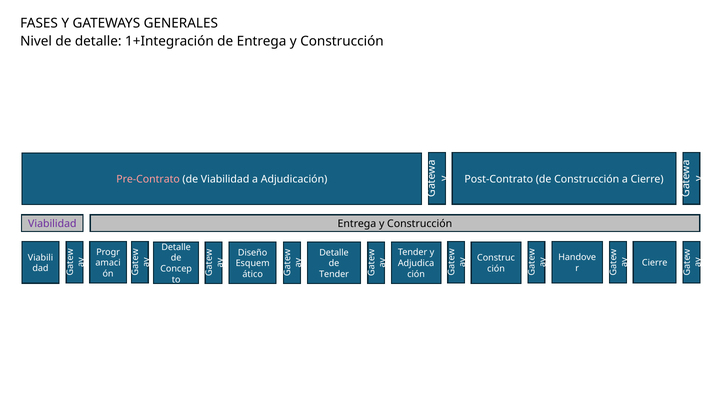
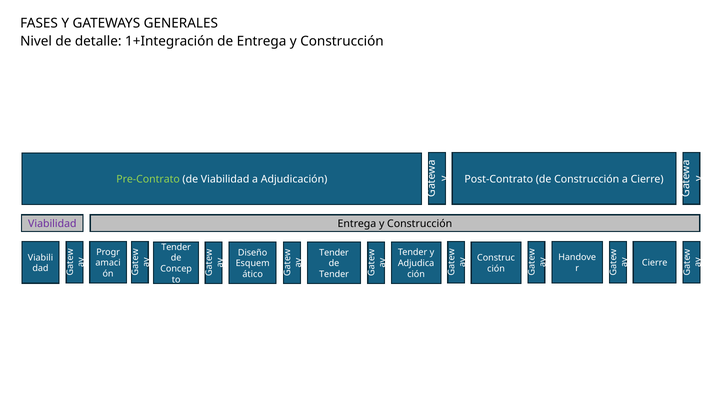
Pre-Contrato colour: pink -> light green
Detalle at (176, 247): Detalle -> Tender
Detalle at (334, 253): Detalle -> Tender
